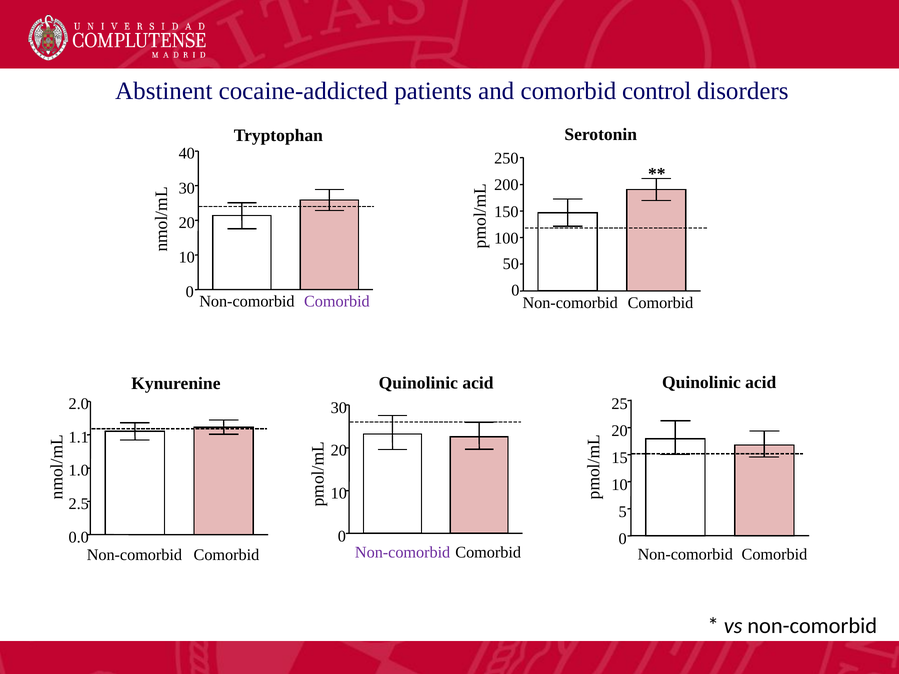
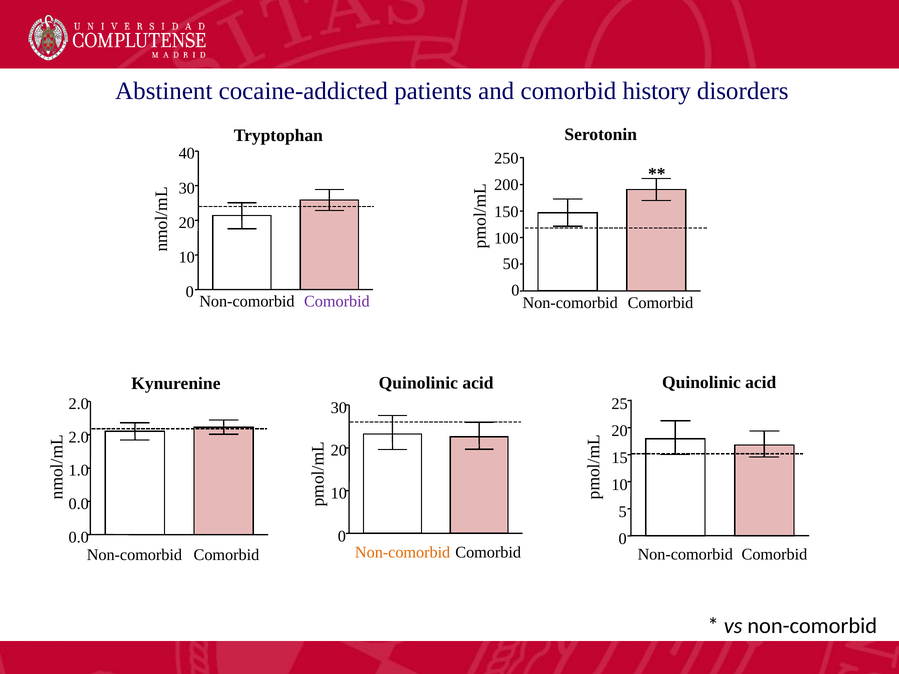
control: control -> history
1.1 at (79, 437): 1.1 -> 2.0
2.5 at (79, 504): 2.5 -> 0.0
Non-comorbid at (403, 552) colour: purple -> orange
